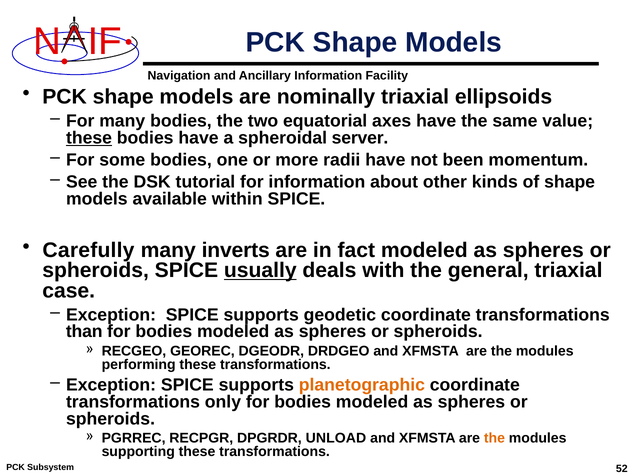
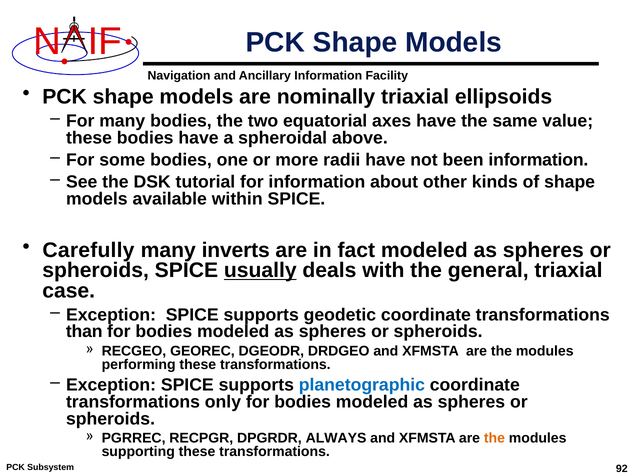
these at (89, 138) underline: present -> none
server: server -> above
been momentum: momentum -> information
planetographic colour: orange -> blue
UNLOAD: UNLOAD -> ALWAYS
52: 52 -> 92
